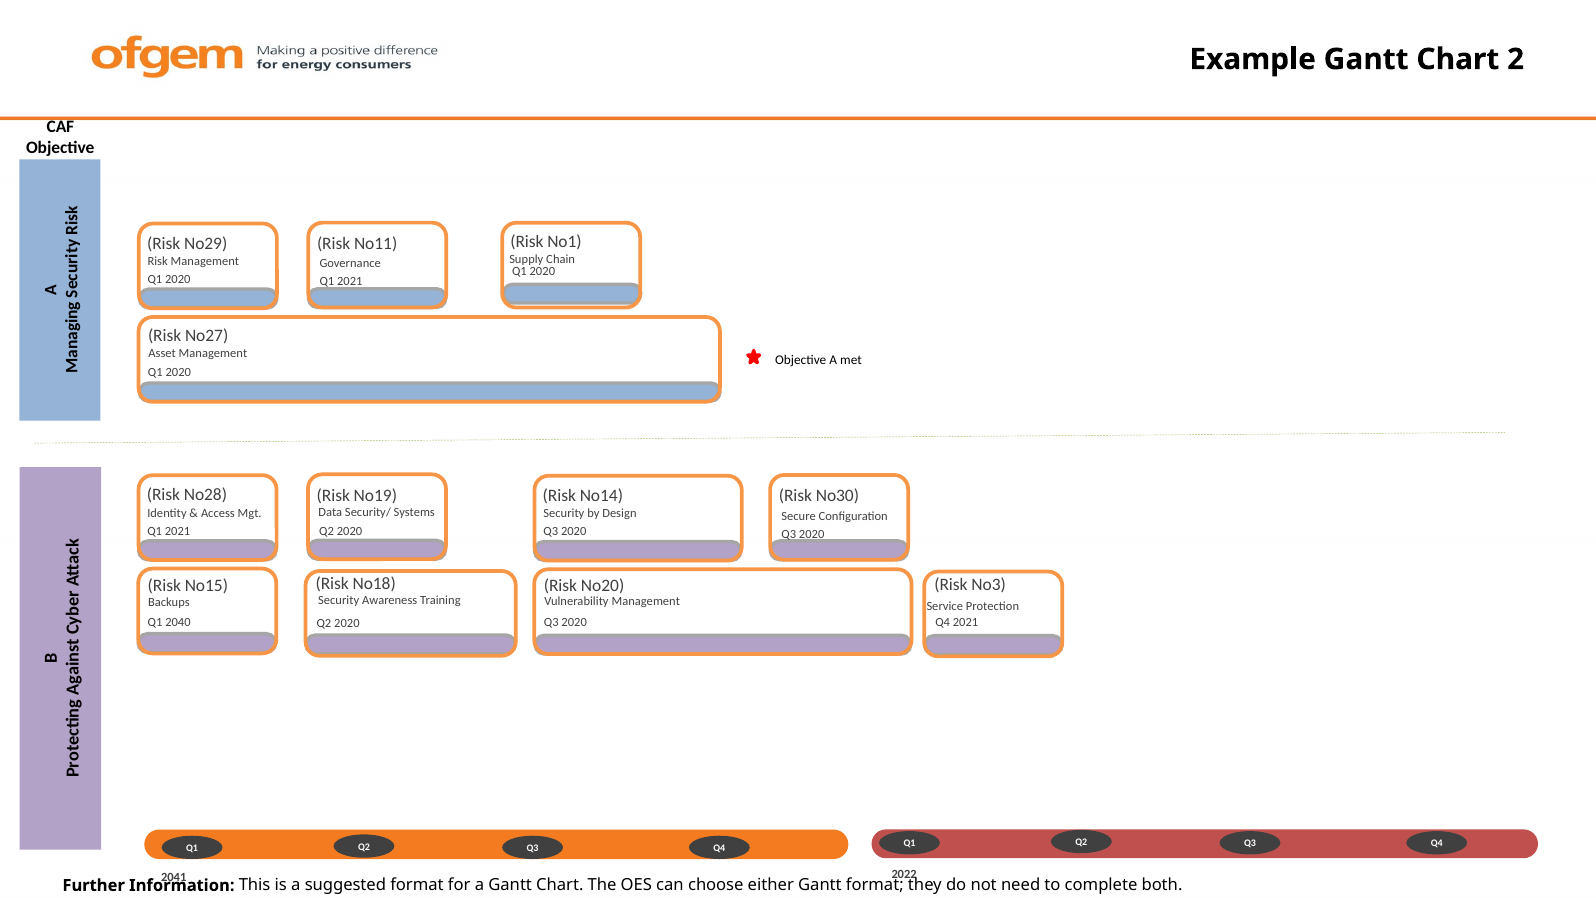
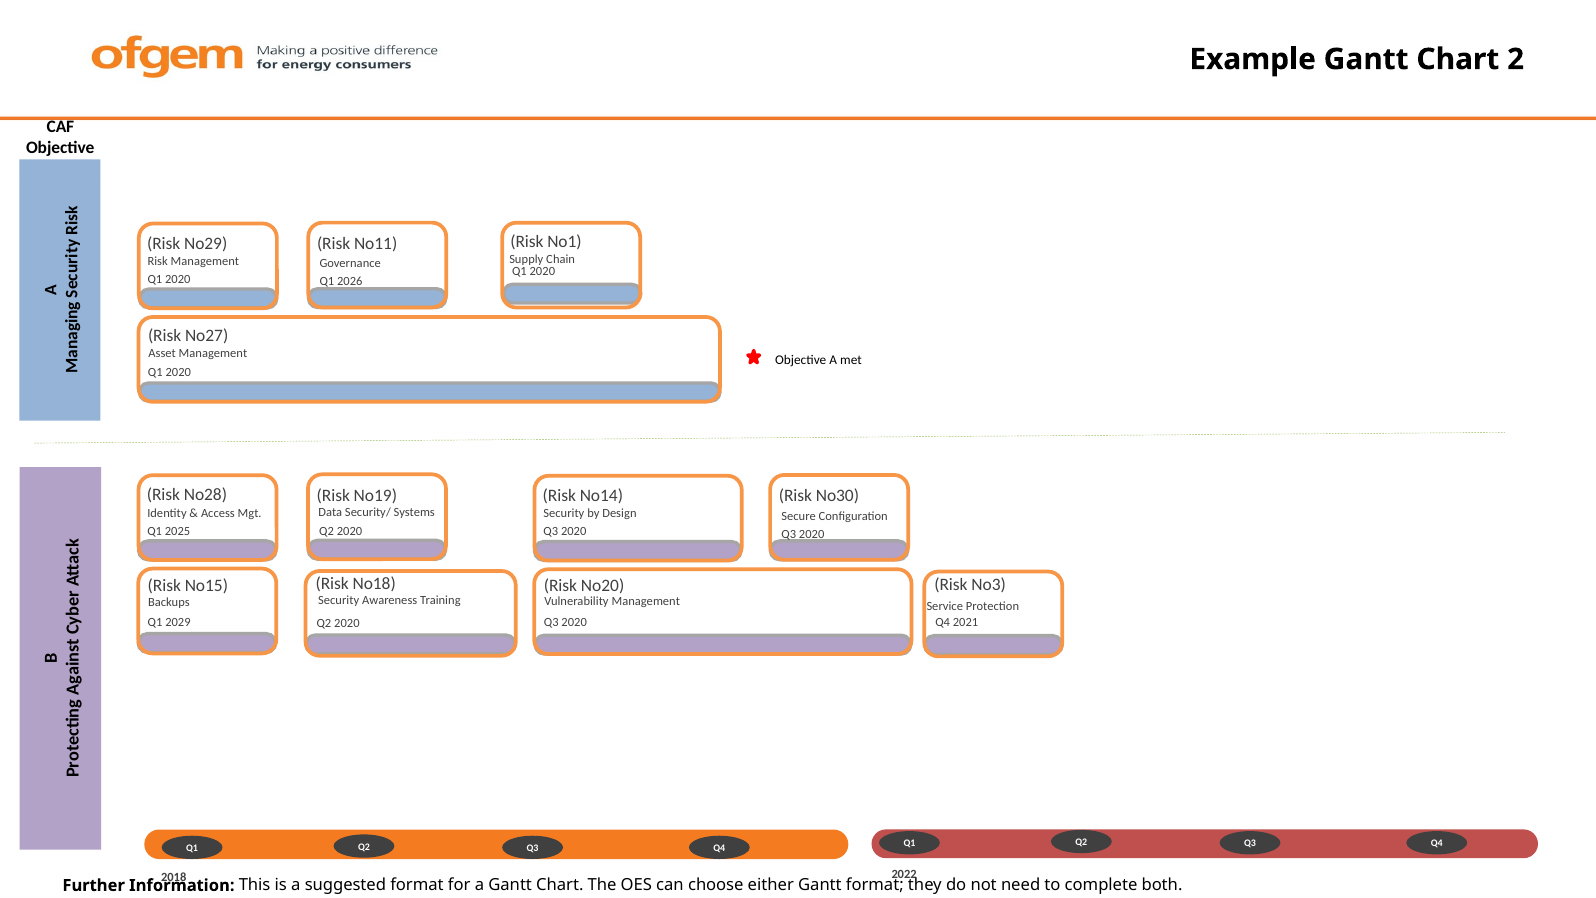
2021 at (350, 282): 2021 -> 2026
2021 at (178, 531): 2021 -> 2025
2040: 2040 -> 2029
2041: 2041 -> 2018
